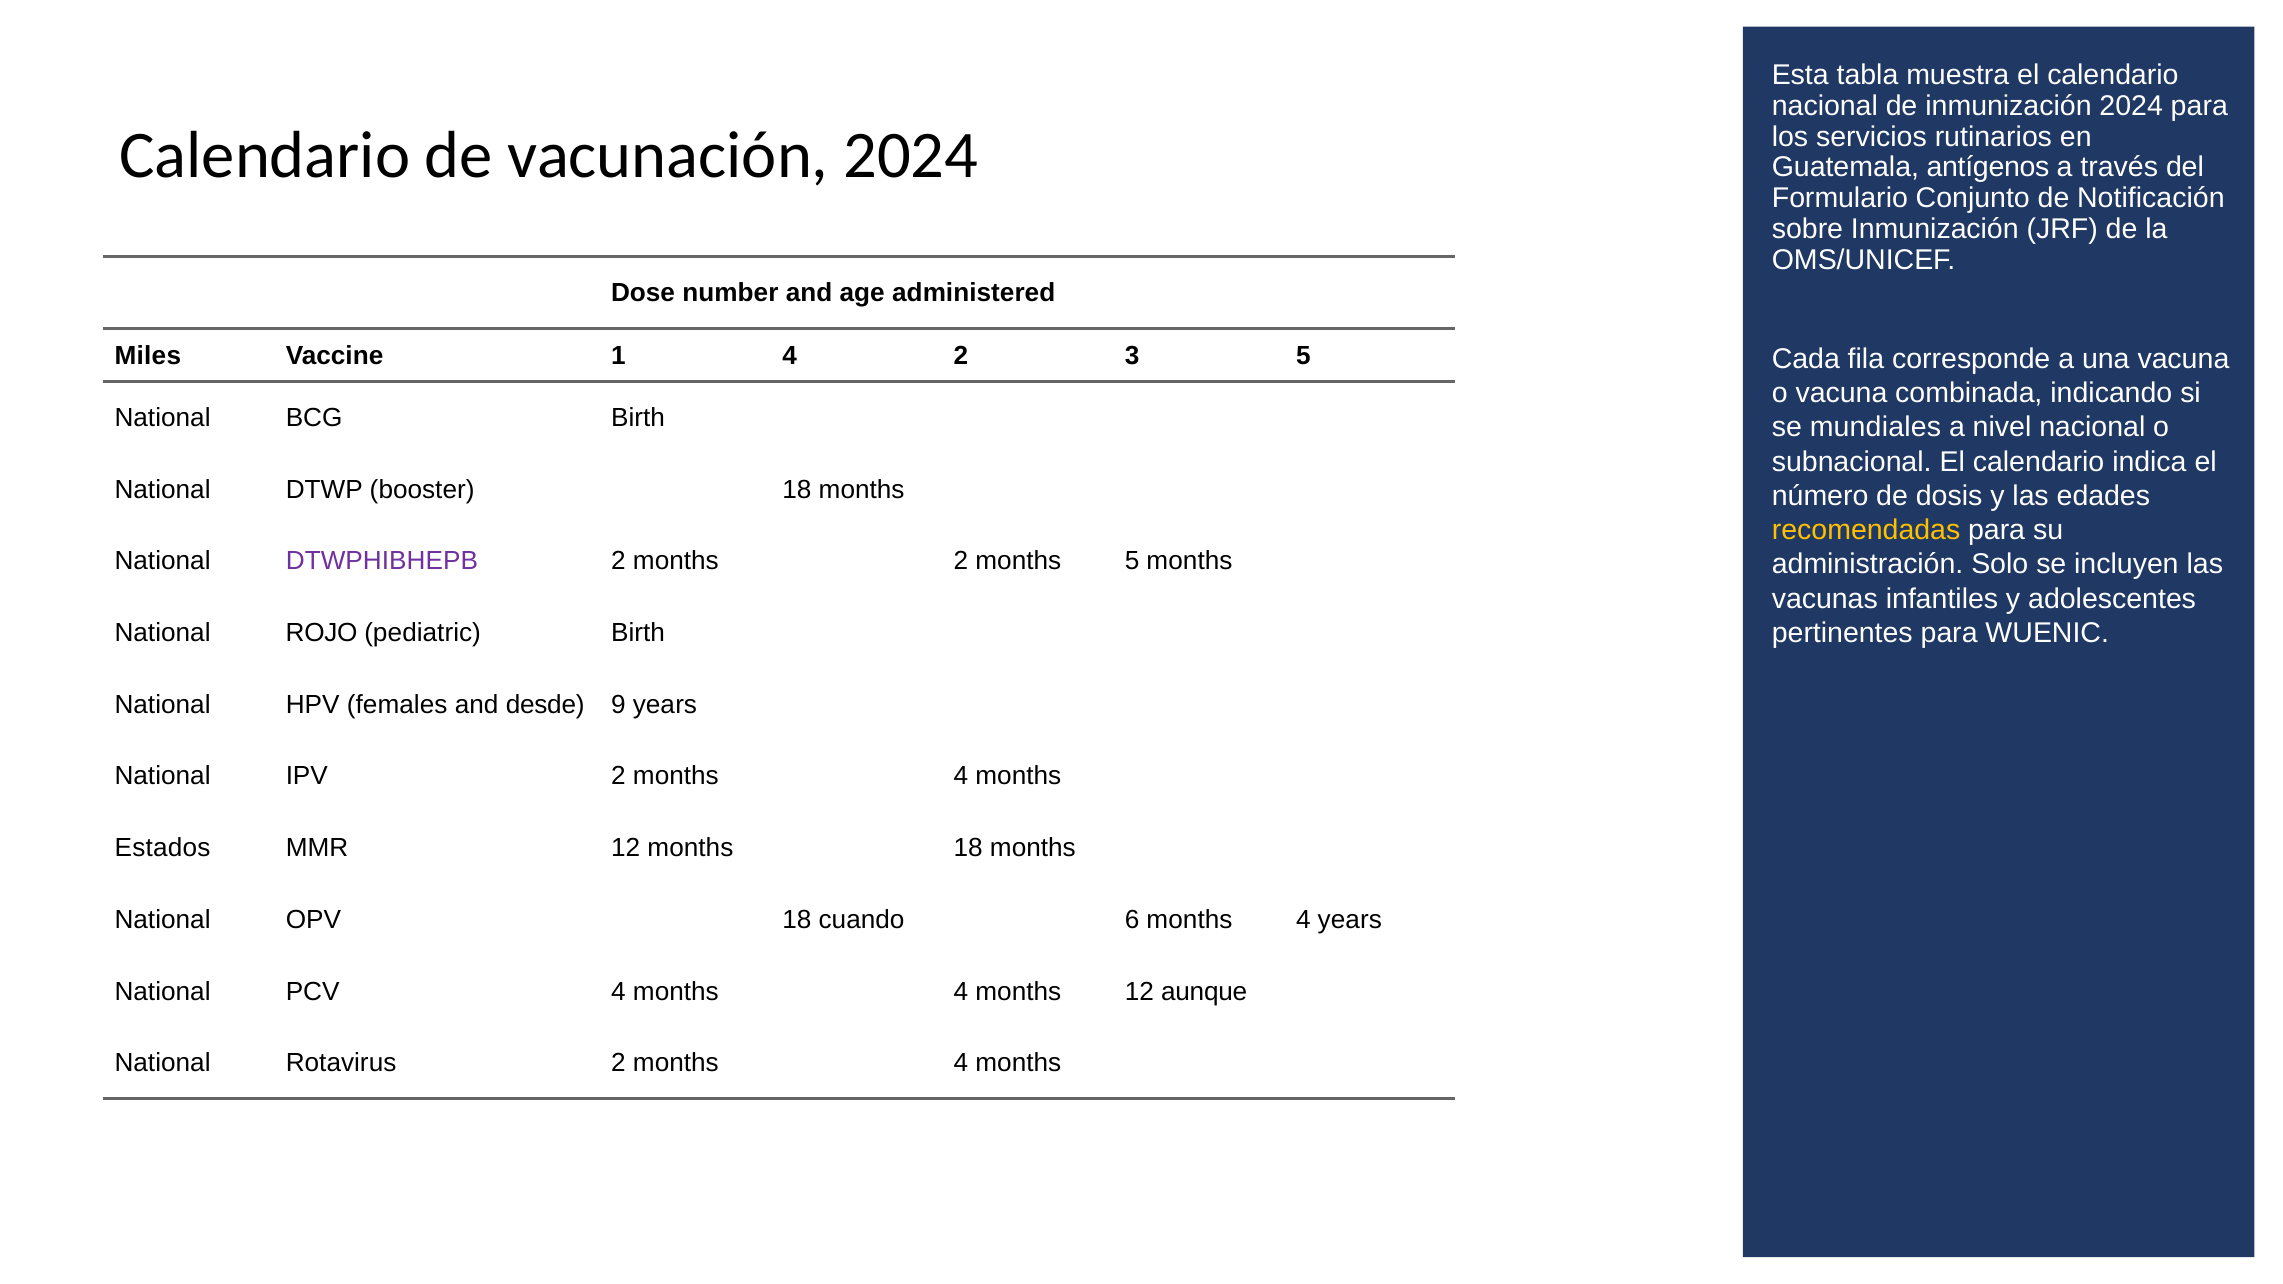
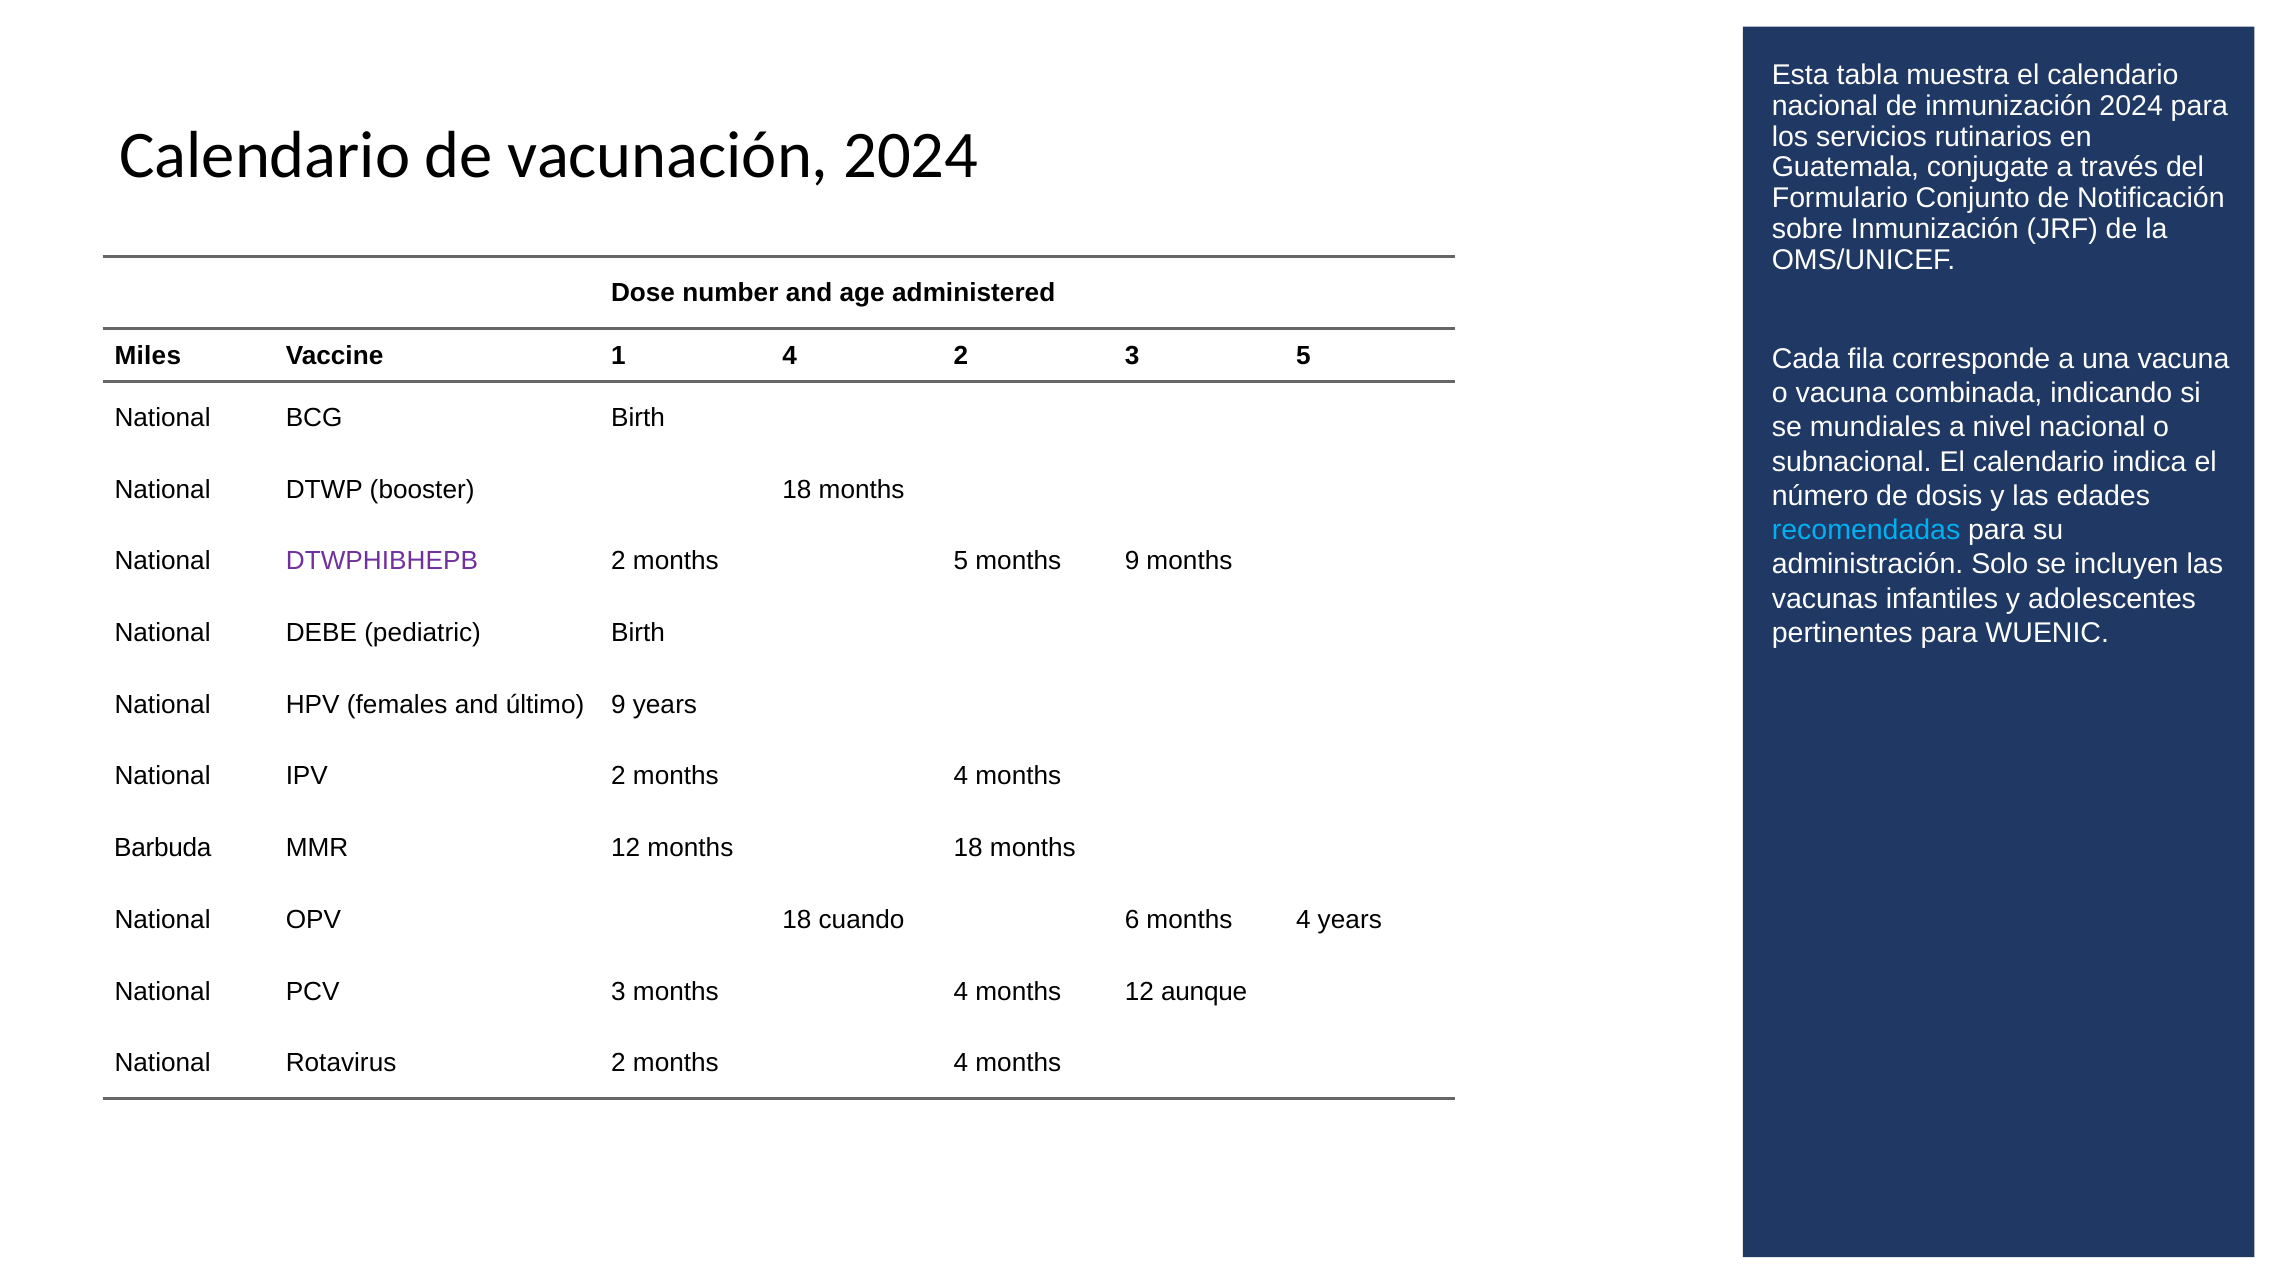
antígenos: antígenos -> conjugate
recomendadas colour: yellow -> light blue
months 2: 2 -> 5
months 5: 5 -> 9
ROJO: ROJO -> DEBE
desde: desde -> último
Estados: Estados -> Barbuda
PCV 4: 4 -> 3
